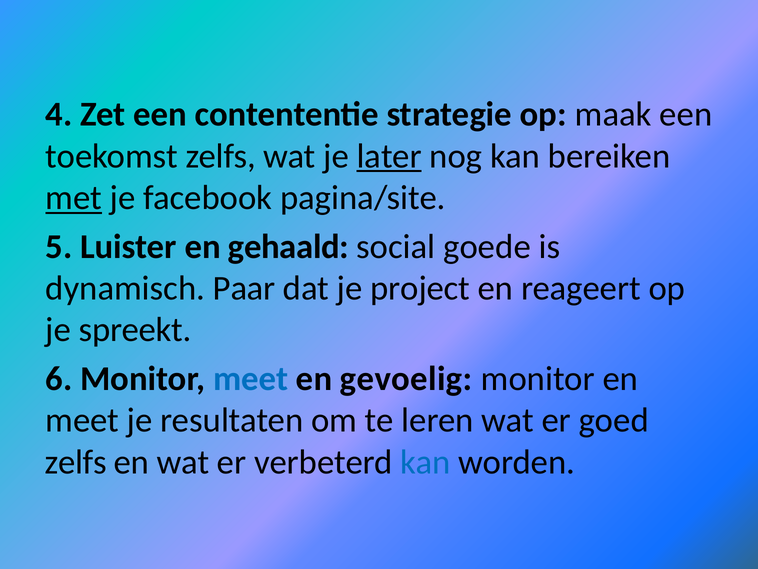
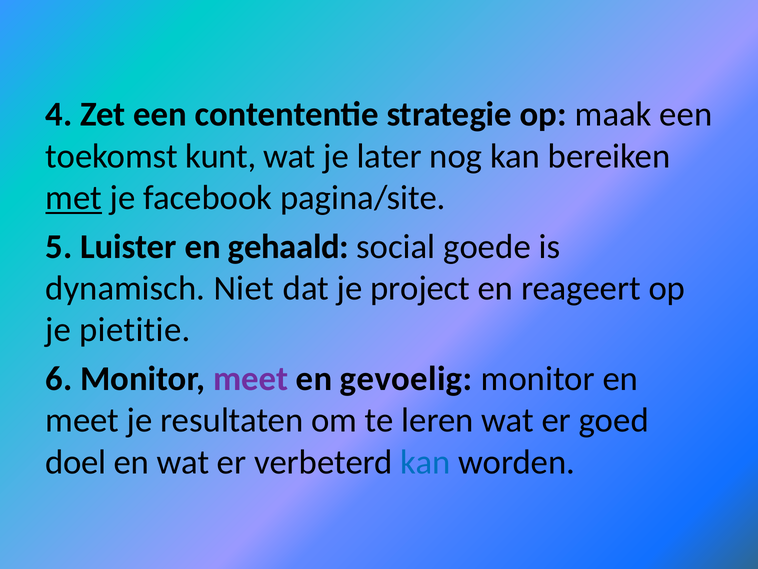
toekomst zelfs: zelfs -> kunt
later underline: present -> none
Paar: Paar -> Niet
spreekt: spreekt -> pietitie
meet at (251, 378) colour: blue -> purple
zelfs at (76, 462): zelfs -> doel
